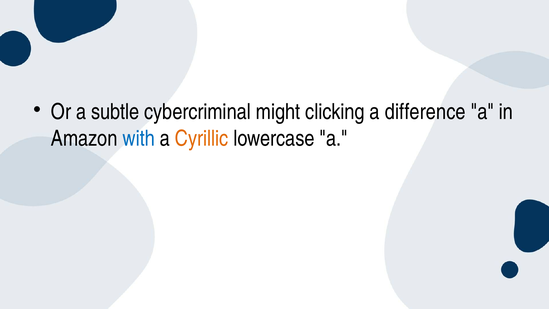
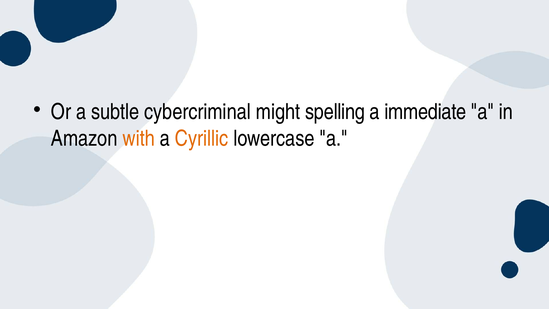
clicking: clicking -> spelling
difference: difference -> immediate
with colour: blue -> orange
